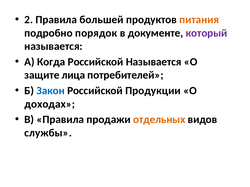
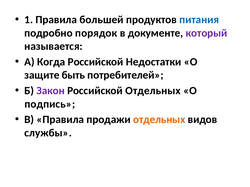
2: 2 -> 1
питания colour: orange -> blue
Российской Называется: Называется -> Недостатки
лица: лица -> быть
Закон colour: blue -> purple
Российской Продукции: Продукции -> Отдельных
доходах: доходах -> подпись
